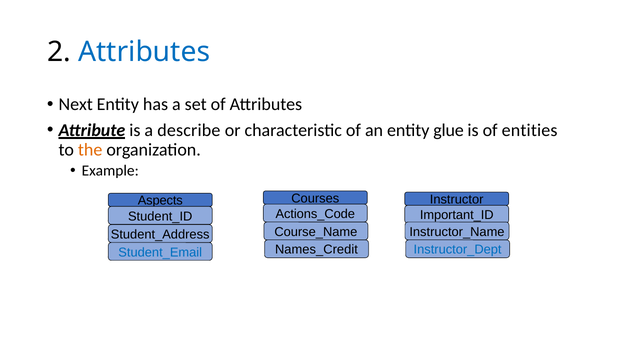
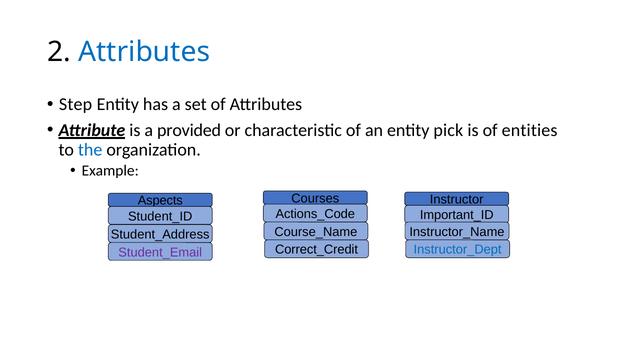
Next: Next -> Step
describe: describe -> provided
glue: glue -> pick
the colour: orange -> blue
Names_Credit: Names_Credit -> Correct_Credit
Student_Email colour: blue -> purple
